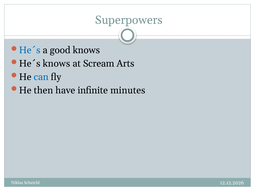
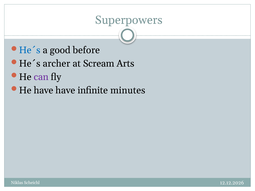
good knows: knows -> before
He´s knows: knows -> archer
can colour: blue -> purple
He then: then -> have
